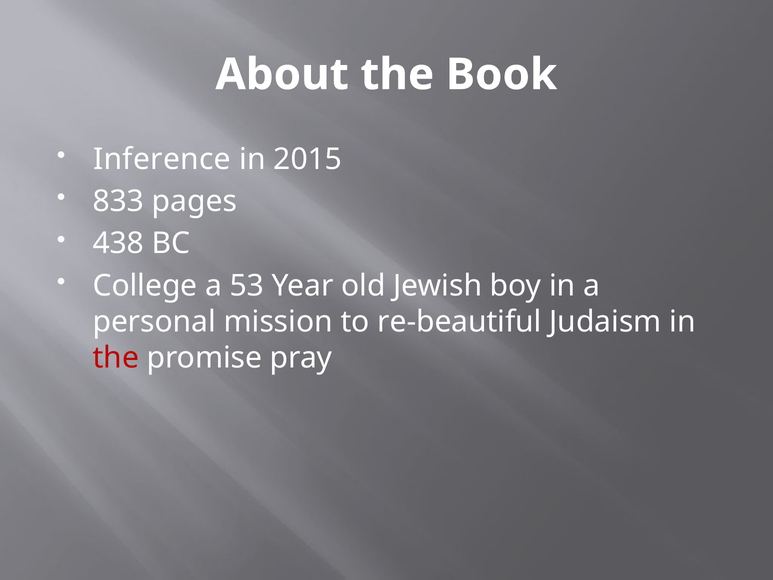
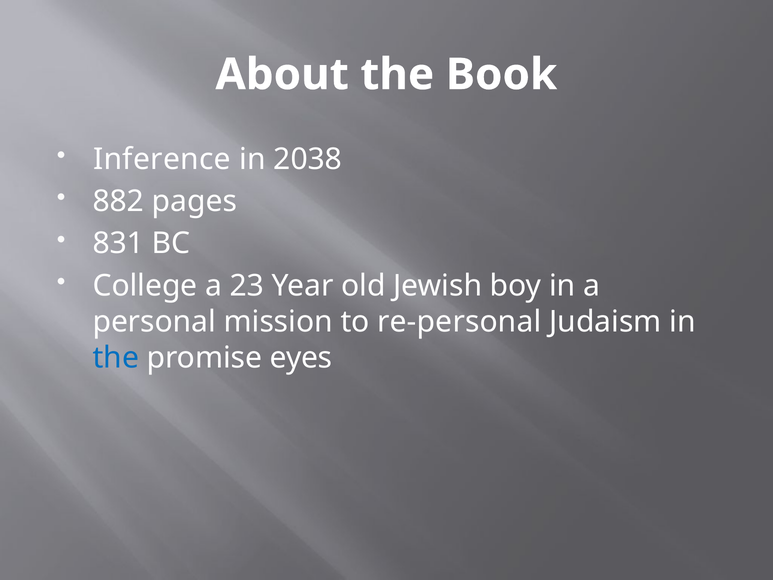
2015: 2015 -> 2038
833: 833 -> 882
438: 438 -> 831
53: 53 -> 23
re-beautiful: re-beautiful -> re-personal
the at (116, 358) colour: red -> blue
pray: pray -> eyes
